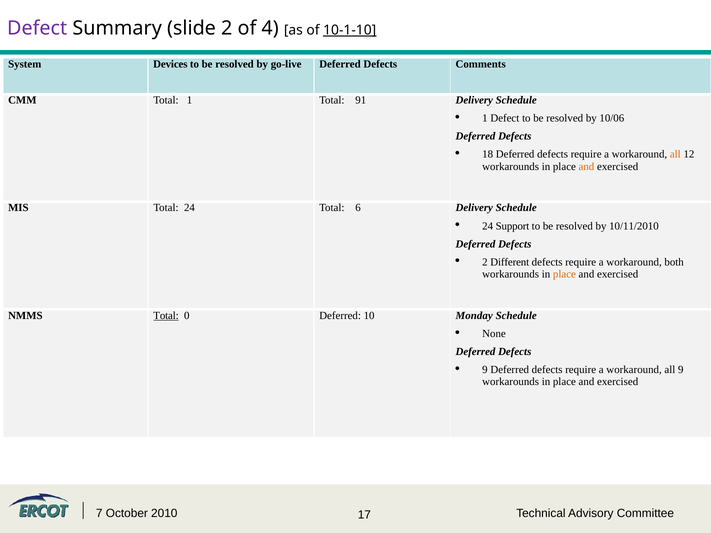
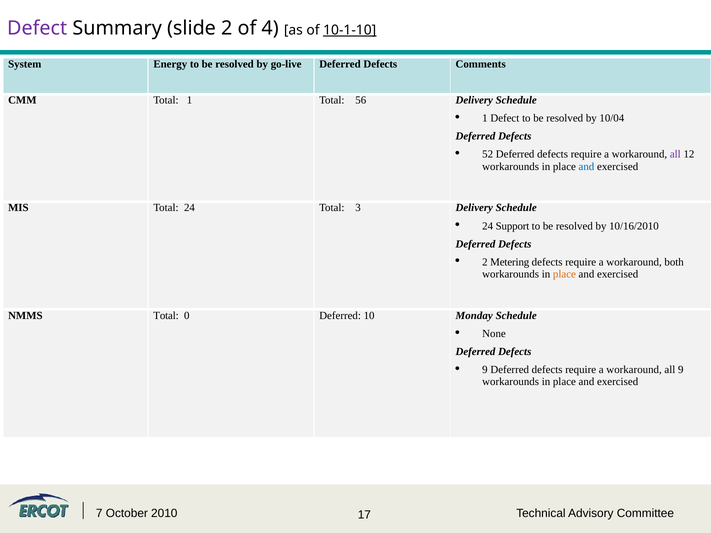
Devices: Devices -> Energy
91: 91 -> 56
10/06: 10/06 -> 10/04
18: 18 -> 52
all at (675, 154) colour: orange -> purple
and at (586, 167) colour: orange -> blue
6: 6 -> 3
10/11/2010: 10/11/2010 -> 10/16/2010
Different: Different -> Metering
Total at (166, 316) underline: present -> none
